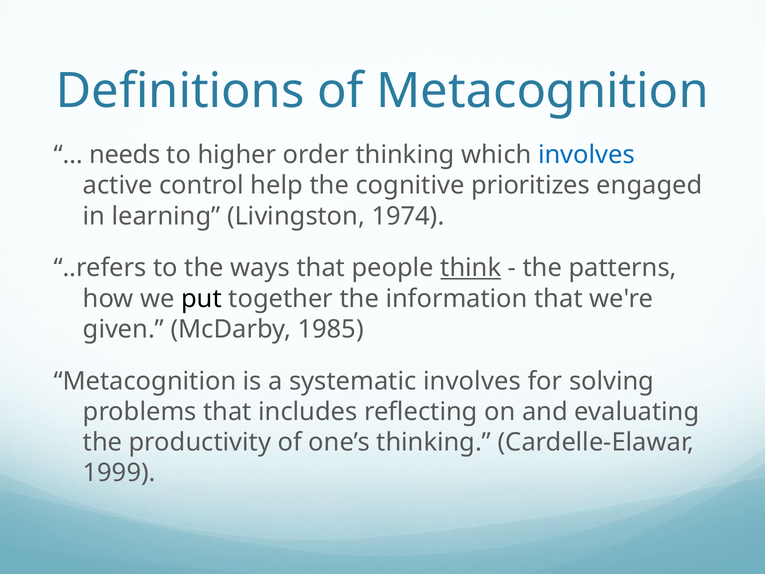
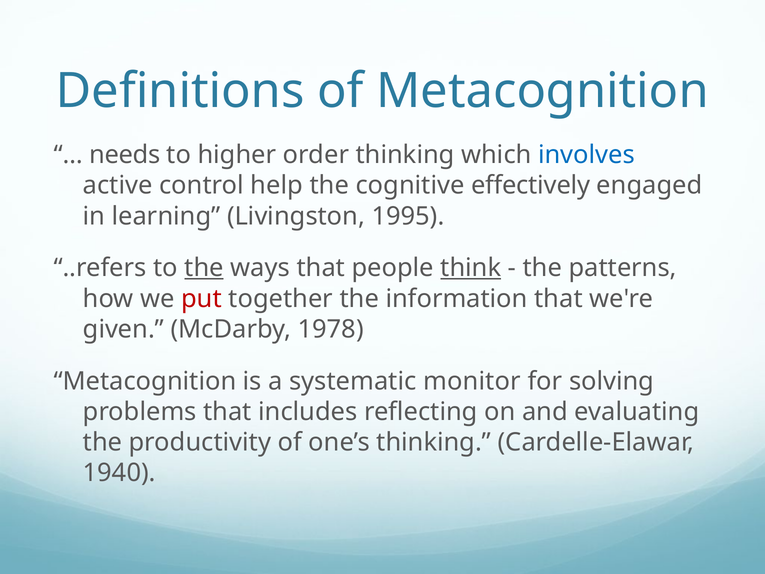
prioritizes: prioritizes -> effectively
1974: 1974 -> 1995
the at (204, 268) underline: none -> present
put colour: black -> red
1985: 1985 -> 1978
systematic involves: involves -> monitor
1999: 1999 -> 1940
